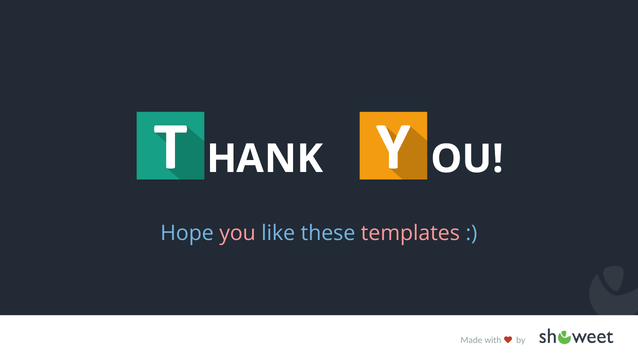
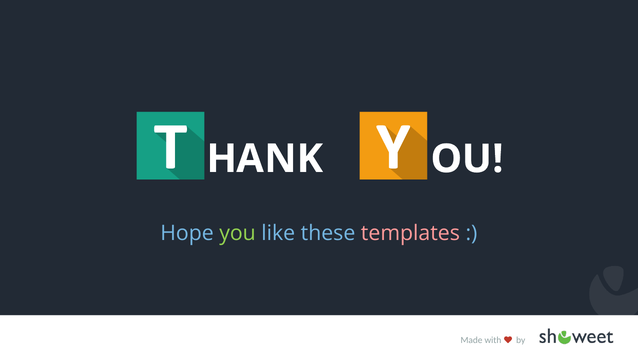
you at (238, 233) colour: pink -> light green
